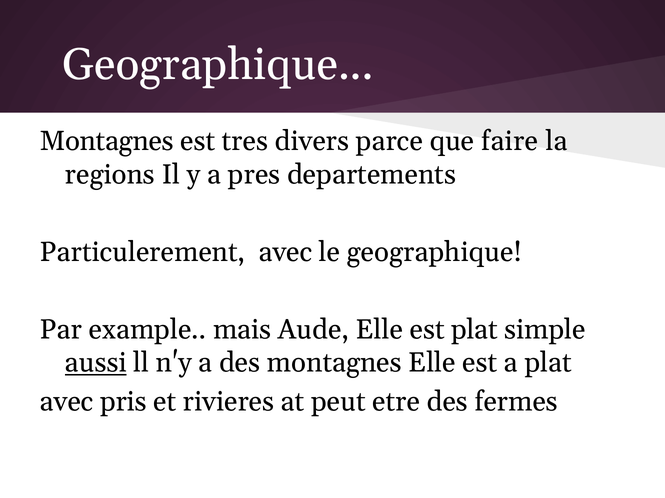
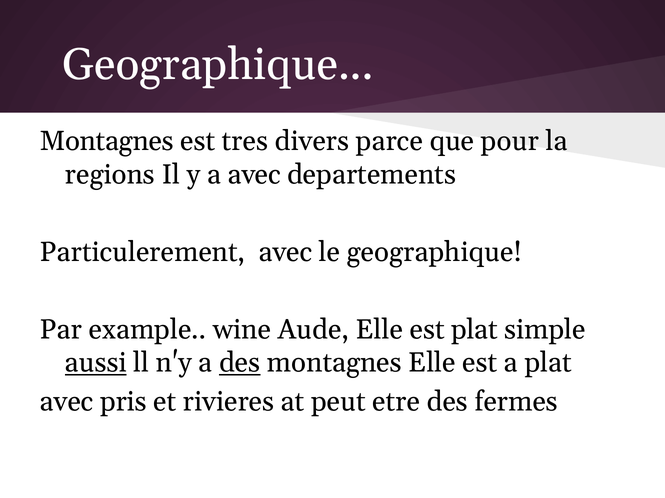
faire: faire -> pour
a pres: pres -> avec
mais: mais -> wine
des at (240, 363) underline: none -> present
